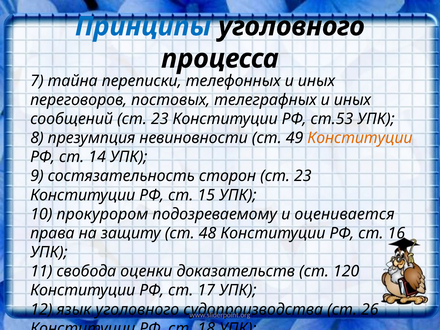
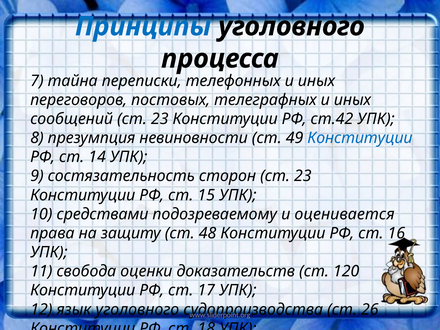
ст.53: ст.53 -> ст.42
Конституции at (360, 138) colour: orange -> blue
прокурором: прокурором -> средствами
